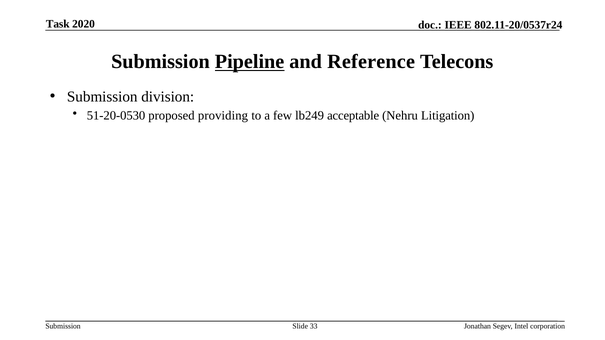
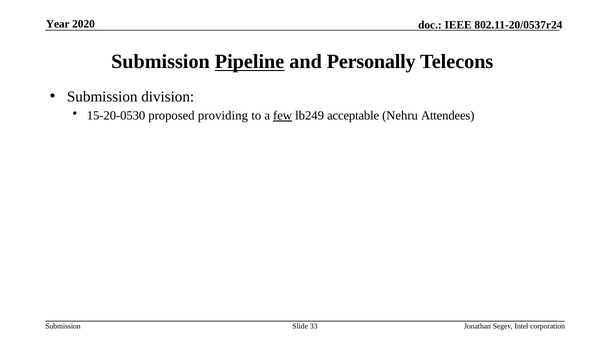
Task: Task -> Year
Reference: Reference -> Personally
51-20-0530: 51-20-0530 -> 15-20-0530
few underline: none -> present
Litigation: Litigation -> Attendees
